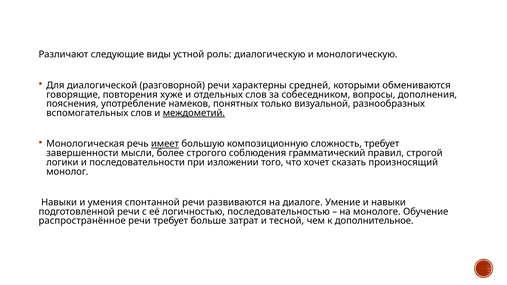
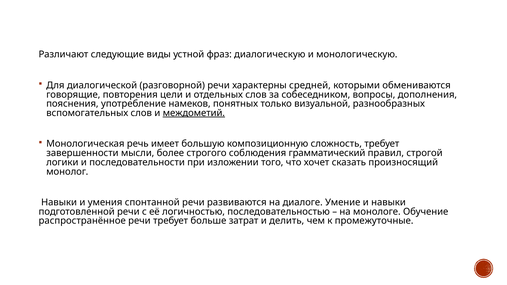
роль: роль -> фраз
хуже: хуже -> цели
имеет underline: present -> none
тесной: тесной -> делить
дополнительное: дополнительное -> промежуточные
